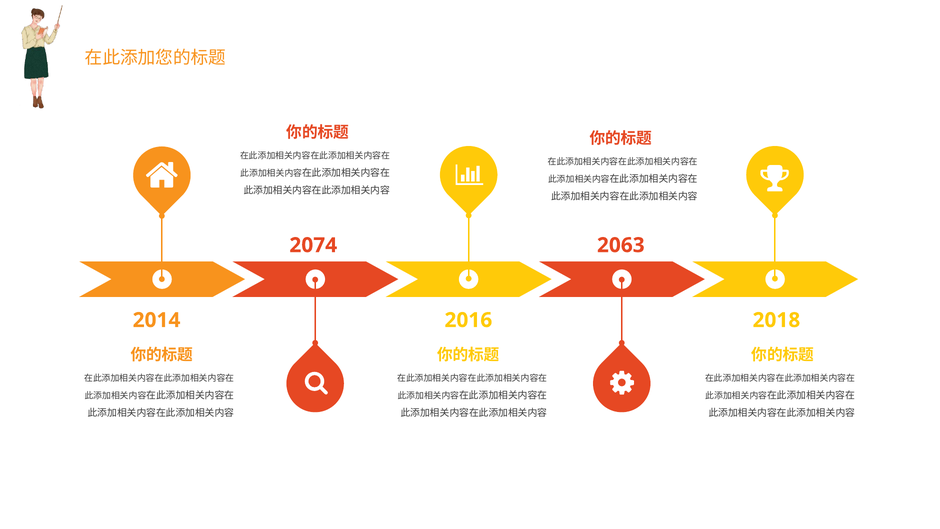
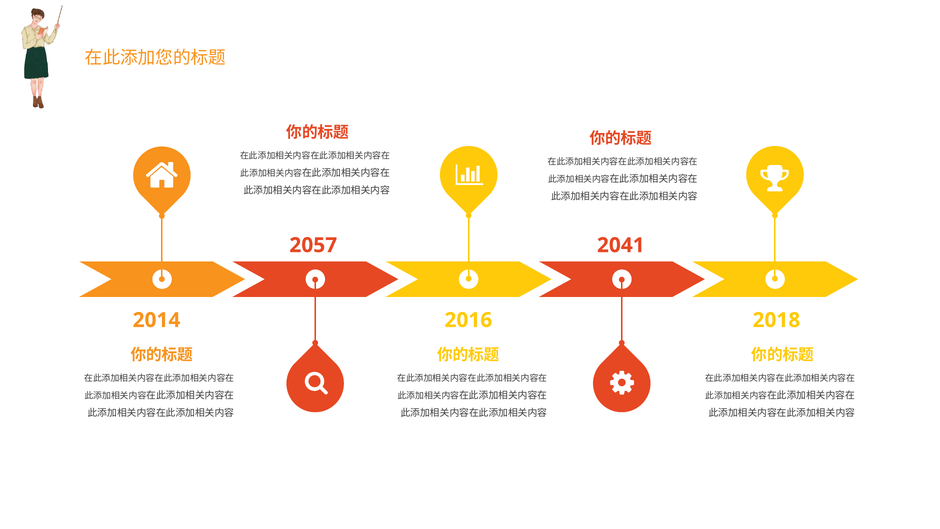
2074: 2074 -> 2057
2063: 2063 -> 2041
